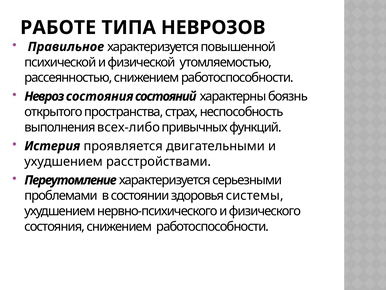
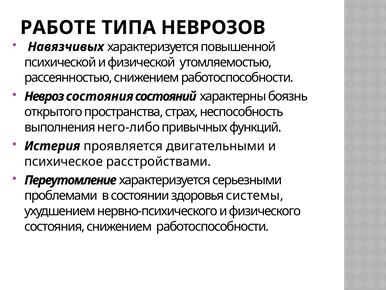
Правильное: Правильное -> Навязчивых
всех-либо: всех-либо -> него-либо
ухудшением at (64, 161): ухудшением -> психическое
